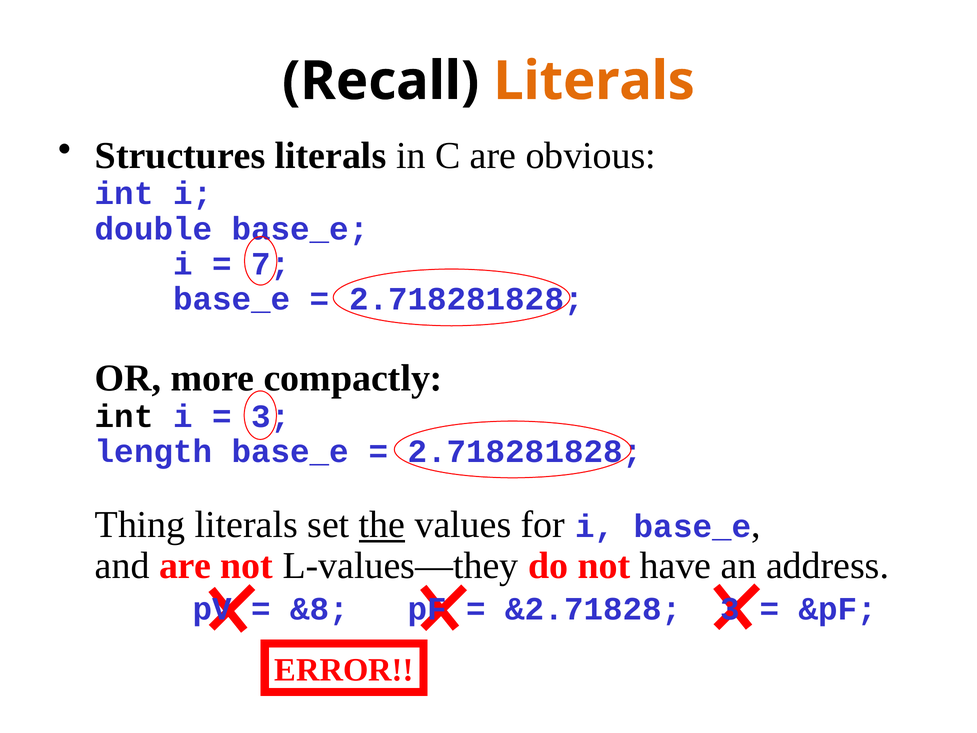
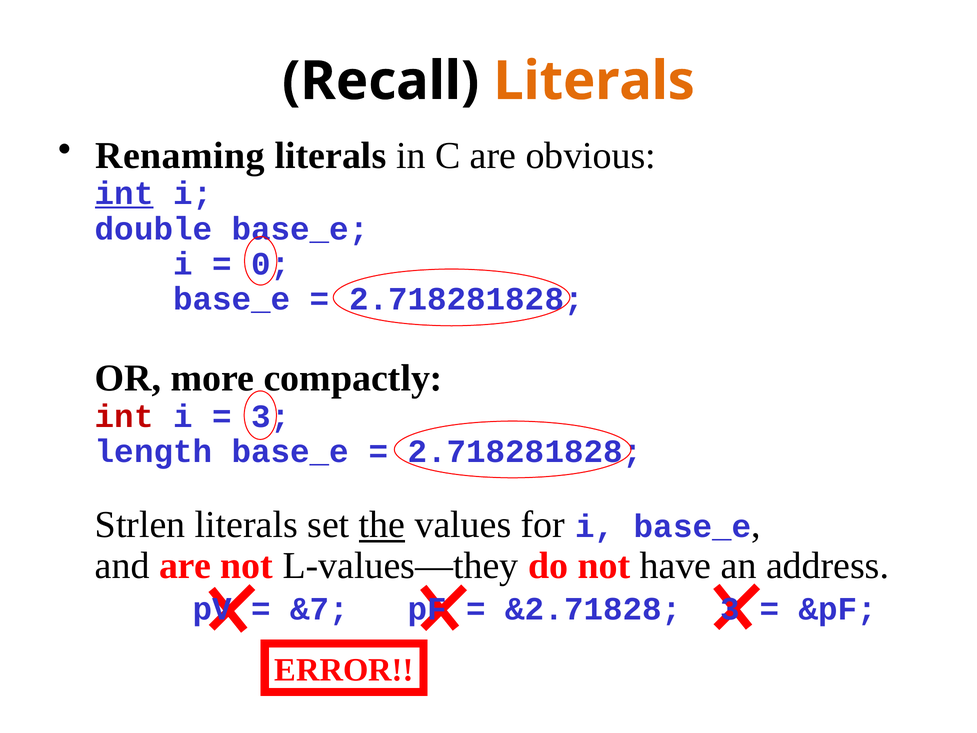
Structures: Structures -> Renaming
int at (124, 194) underline: none -> present
7: 7 -> 0
int at (124, 416) colour: black -> red
Thing: Thing -> Strlen
&8: &8 -> &7
